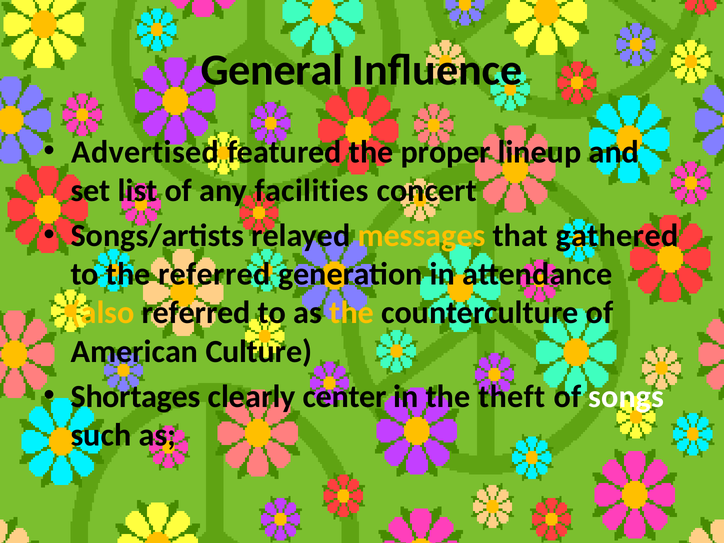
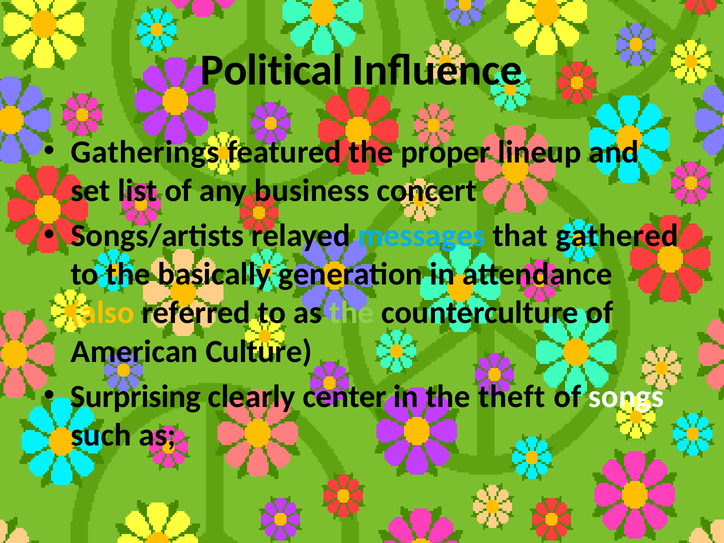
General: General -> Political
Advertised: Advertised -> Gatherings
facilities: facilities -> business
messages colour: yellow -> light blue
the referred: referred -> basically
the at (352, 313) colour: yellow -> light green
Shortages: Shortages -> Surprising
